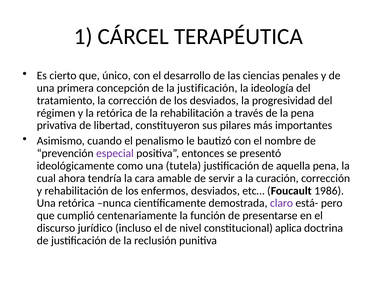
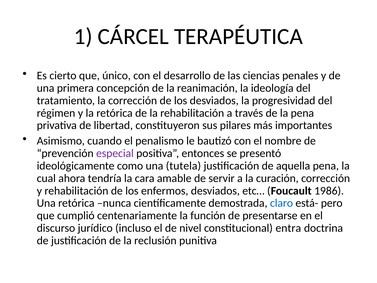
la justificación: justificación -> reanimación
claro colour: purple -> blue
aplica: aplica -> entra
